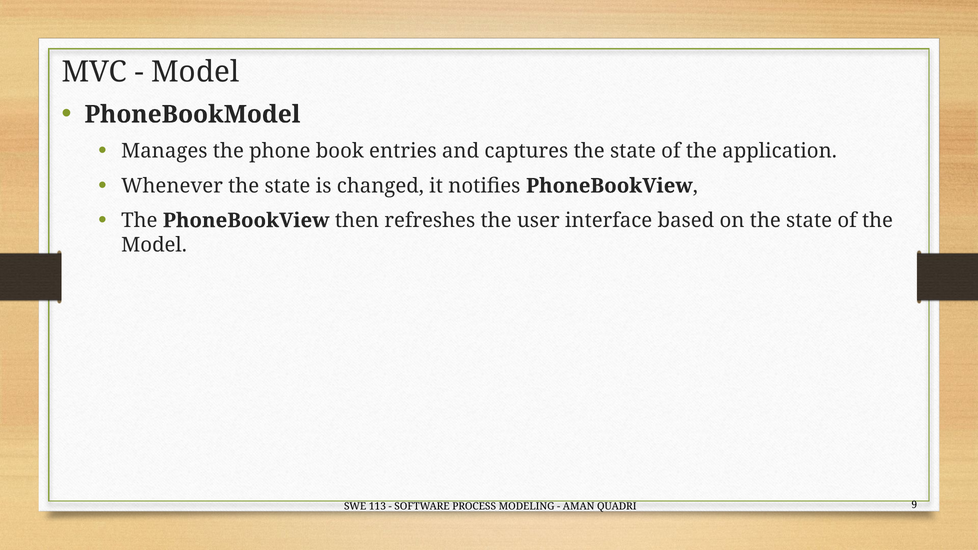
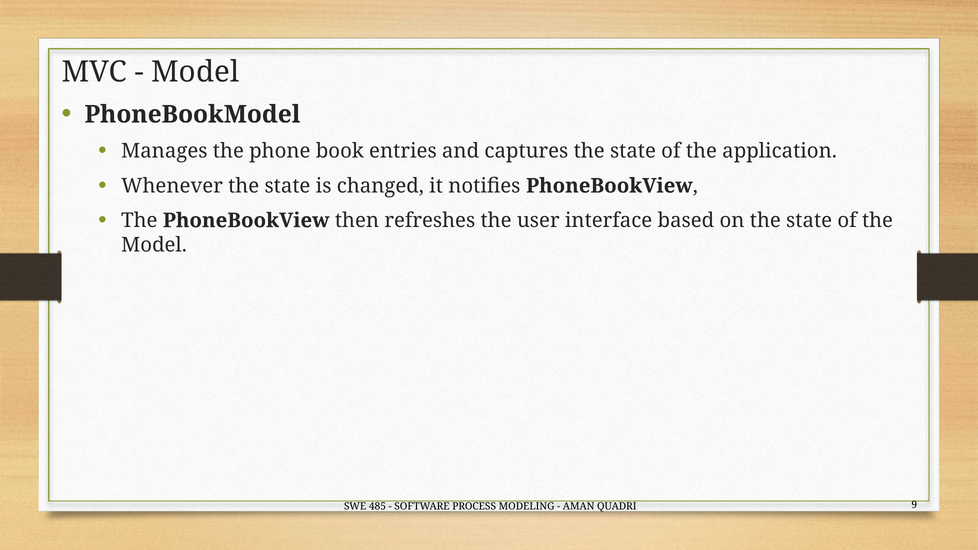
113: 113 -> 485
